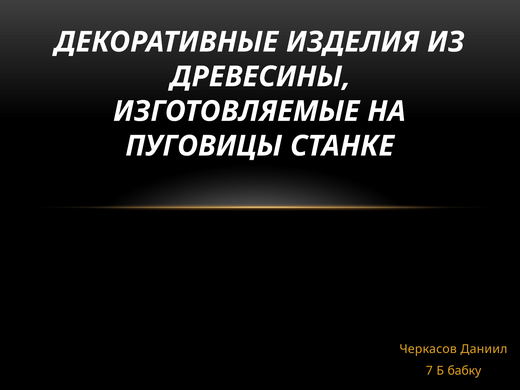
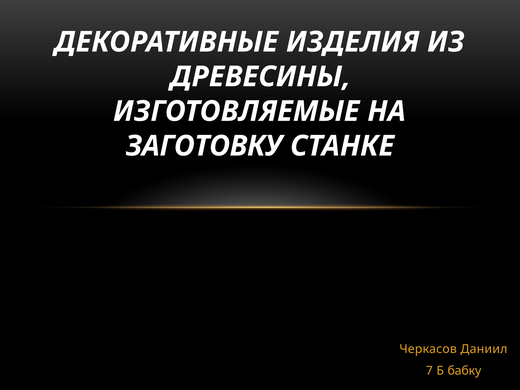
ПУГОВИЦЫ: ПУГОВИЦЫ -> ЗАГОТОВКУ
